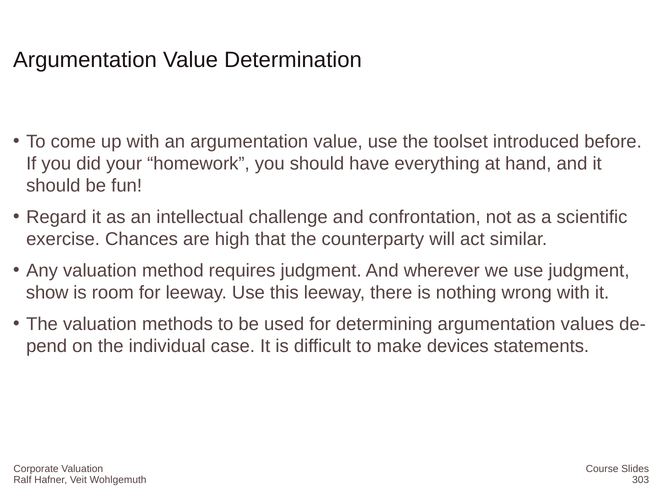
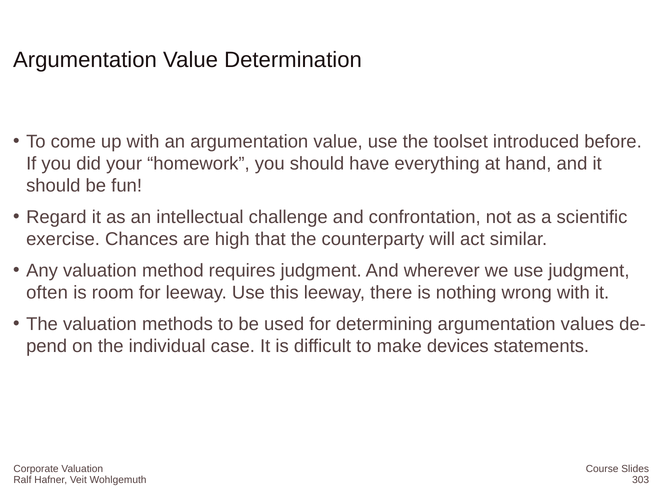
show: show -> often
